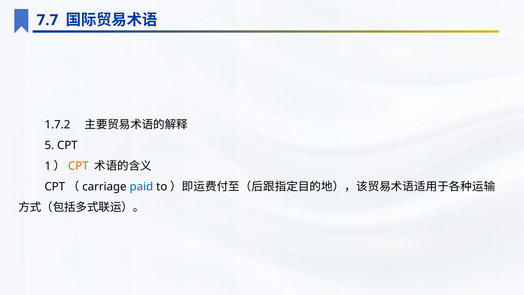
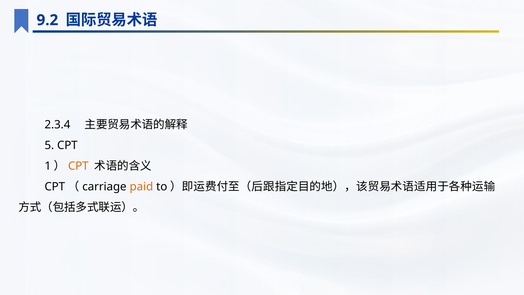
7.7: 7.7 -> 9.2
1.7.2: 1.7.2 -> 2.3.4
paid colour: blue -> orange
